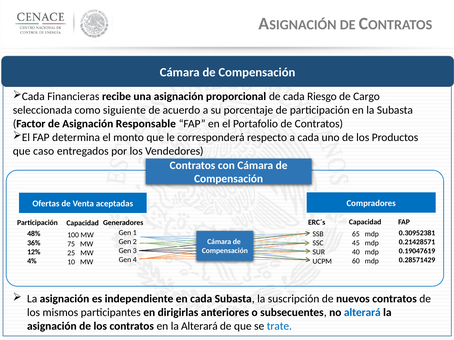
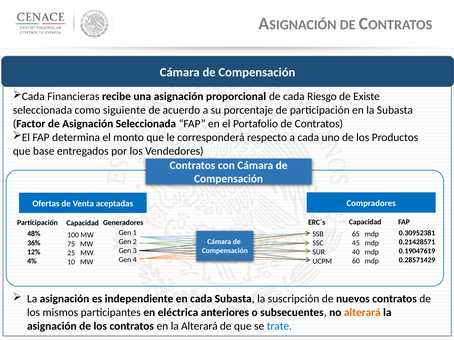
Cargo: Cargo -> Existe
Asignación Responsable: Responsable -> Seleccionada
caso: caso -> base
dirigirlas: dirigirlas -> eléctrica
alterará at (362, 313) colour: blue -> orange
